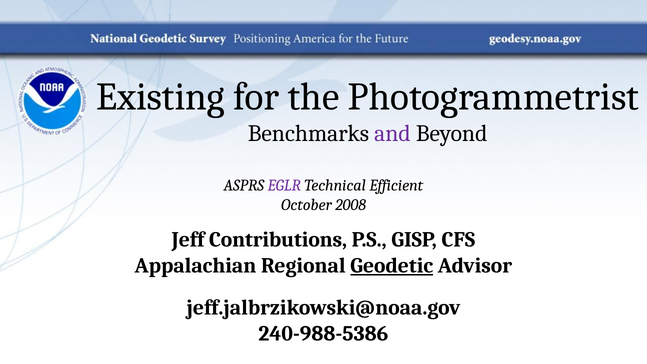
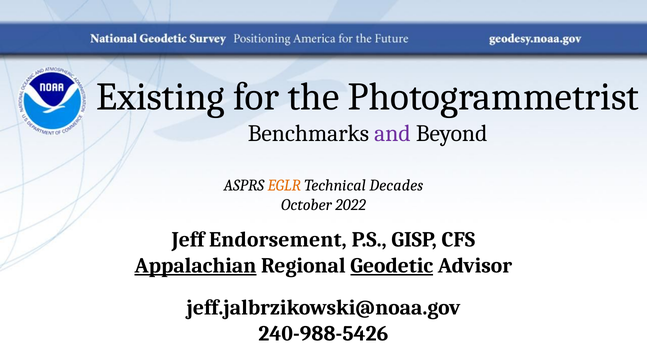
EGLR colour: purple -> orange
Efficient: Efficient -> Decades
2008: 2008 -> 2022
Contributions: Contributions -> Endorsement
Appalachian underline: none -> present
240-988-5386: 240-988-5386 -> 240-988-5426
